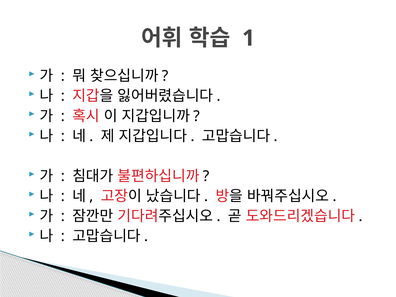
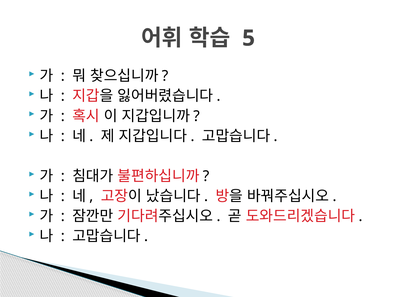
1: 1 -> 5
